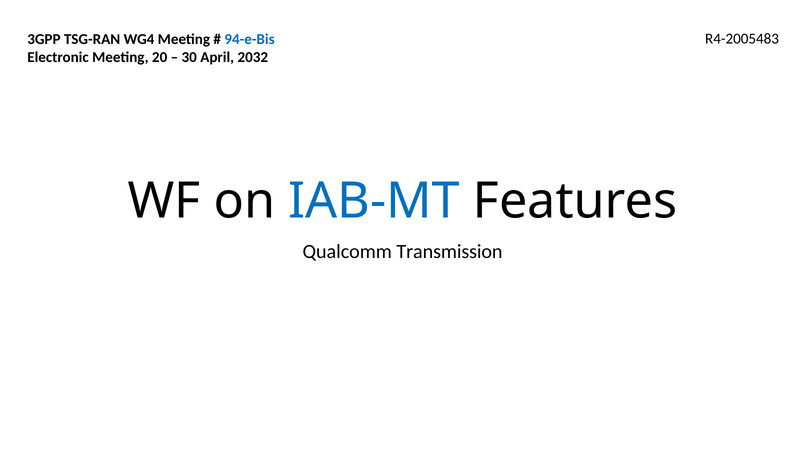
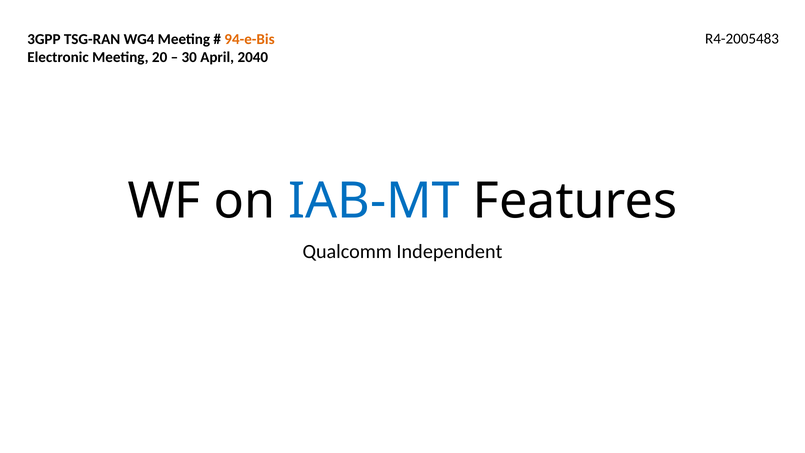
94-e-Bis colour: blue -> orange
2032: 2032 -> 2040
Transmission: Transmission -> Independent
